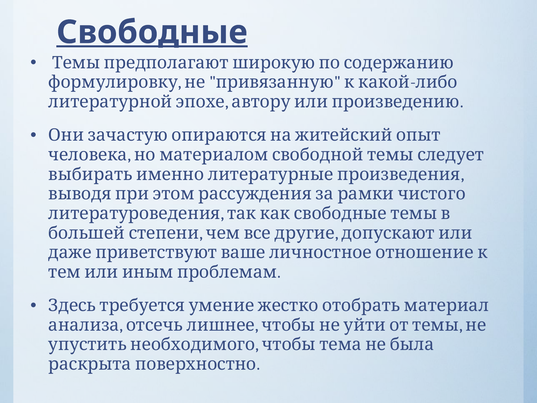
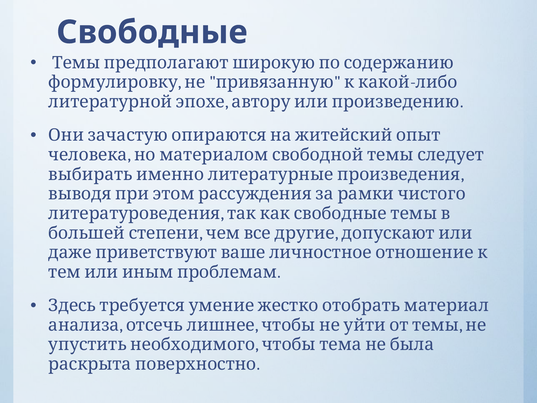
Свободные underline: present -> none
